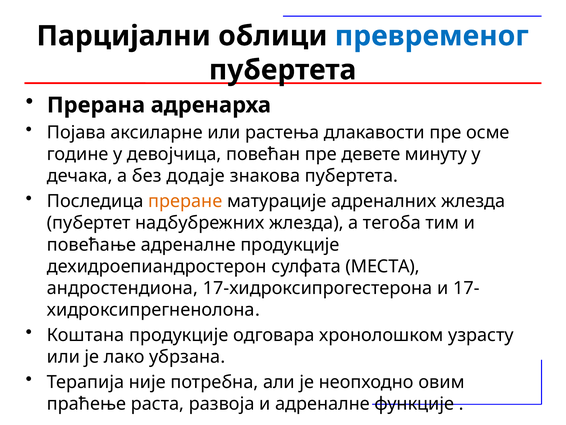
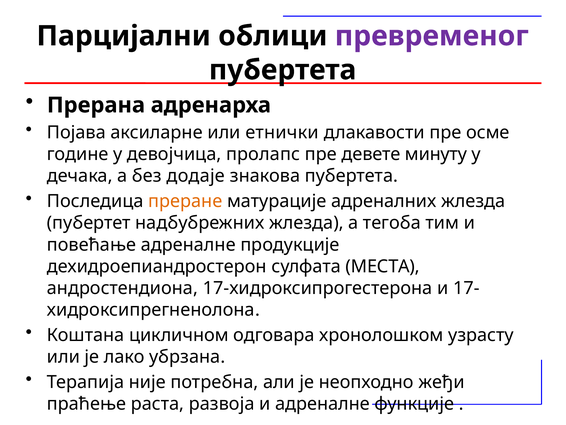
превременог colour: blue -> purple
растења: растења -> етнички
повећан: повећан -> пролапс
Коштана продукције: продукције -> цикличном
овим: овим -> жеђи
